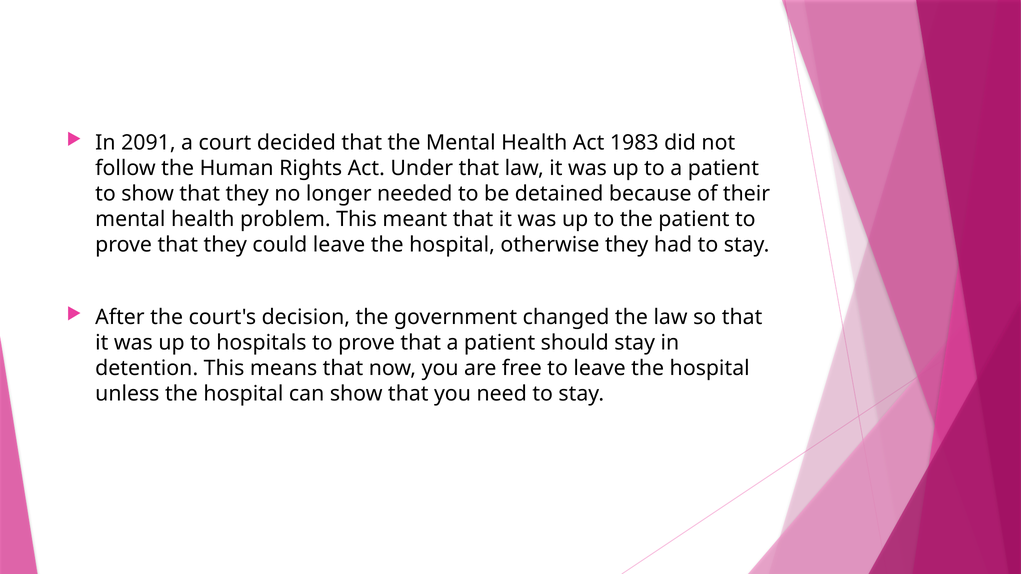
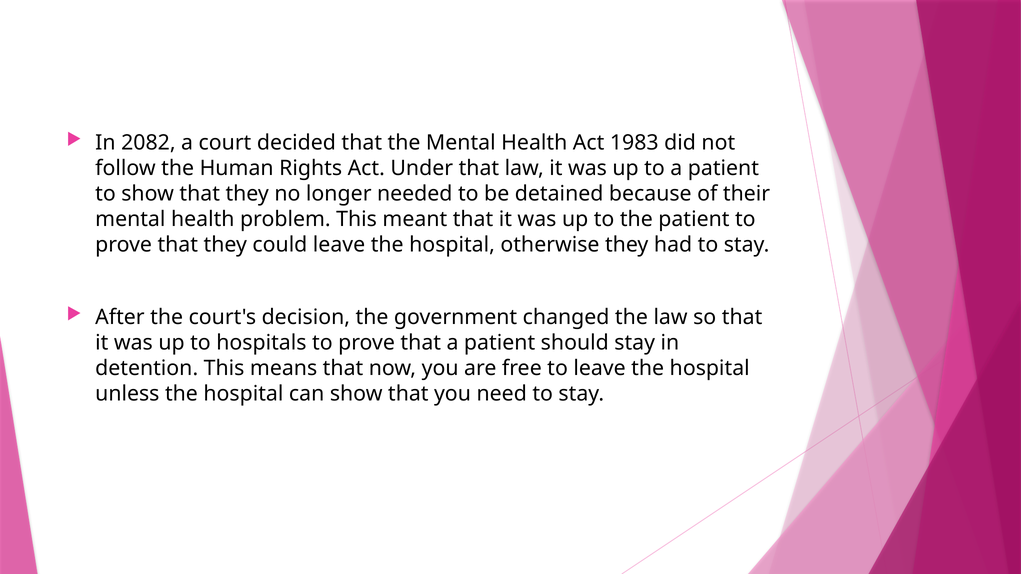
2091: 2091 -> 2082
